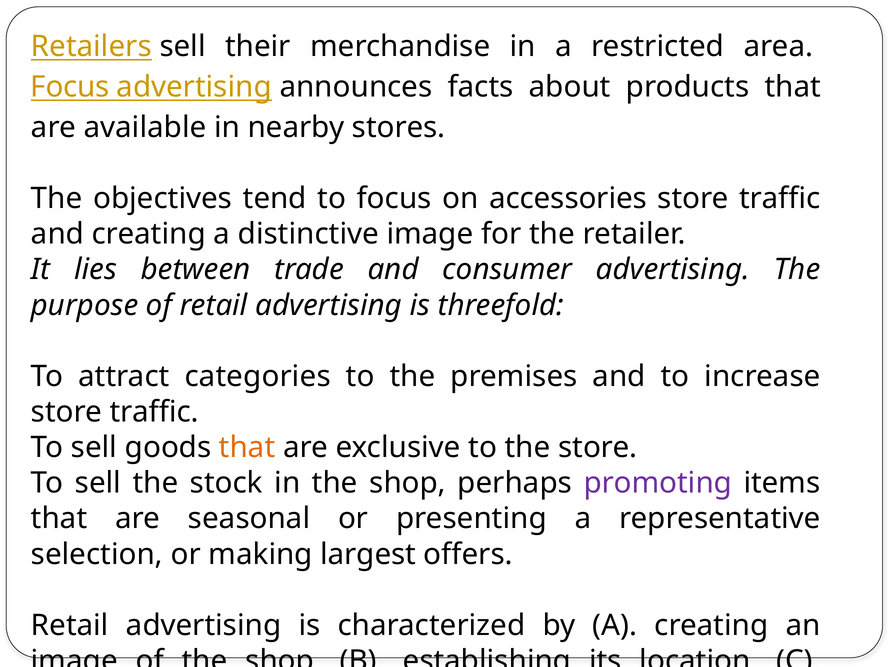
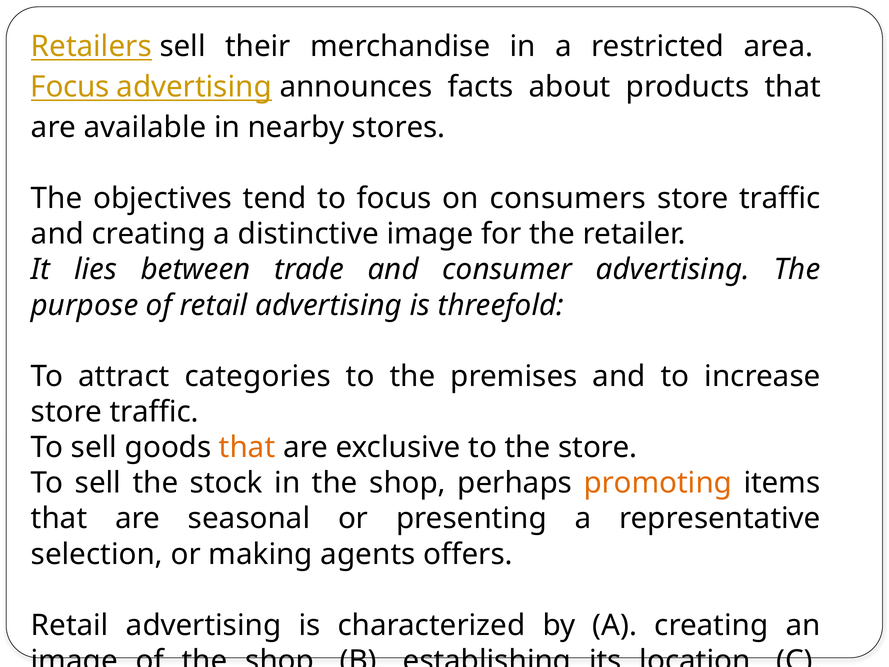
accessories: accessories -> consumers
promoting colour: purple -> orange
largest: largest -> agents
